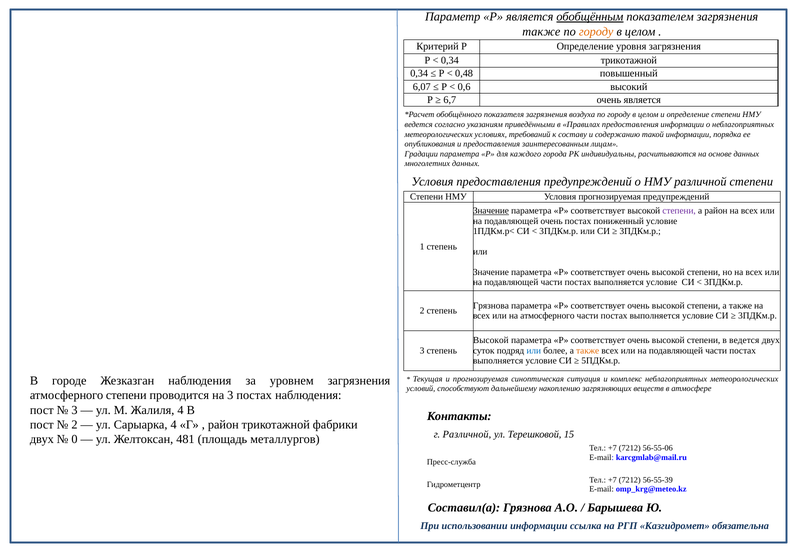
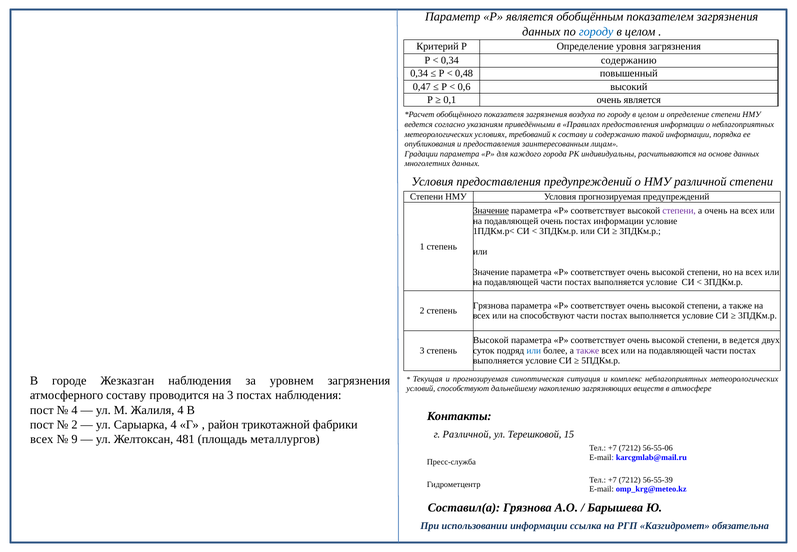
обобщённым underline: present -> none
также at (541, 31): также -> данных
городу at (596, 31) colour: orange -> blue
0,34 трикотажной: трикотажной -> содержанию
6,07: 6,07 -> 0,47
6,7: 6,7 -> 0,1
а район: район -> очень
постах пониженный: пониженный -> информации
на атмосферного: атмосферного -> способствуют
также at (588, 350) colour: orange -> purple
атмосферного степени: степени -> составу
3 at (74, 410): 3 -> 4
двух at (42, 439): двух -> всех
0: 0 -> 9
